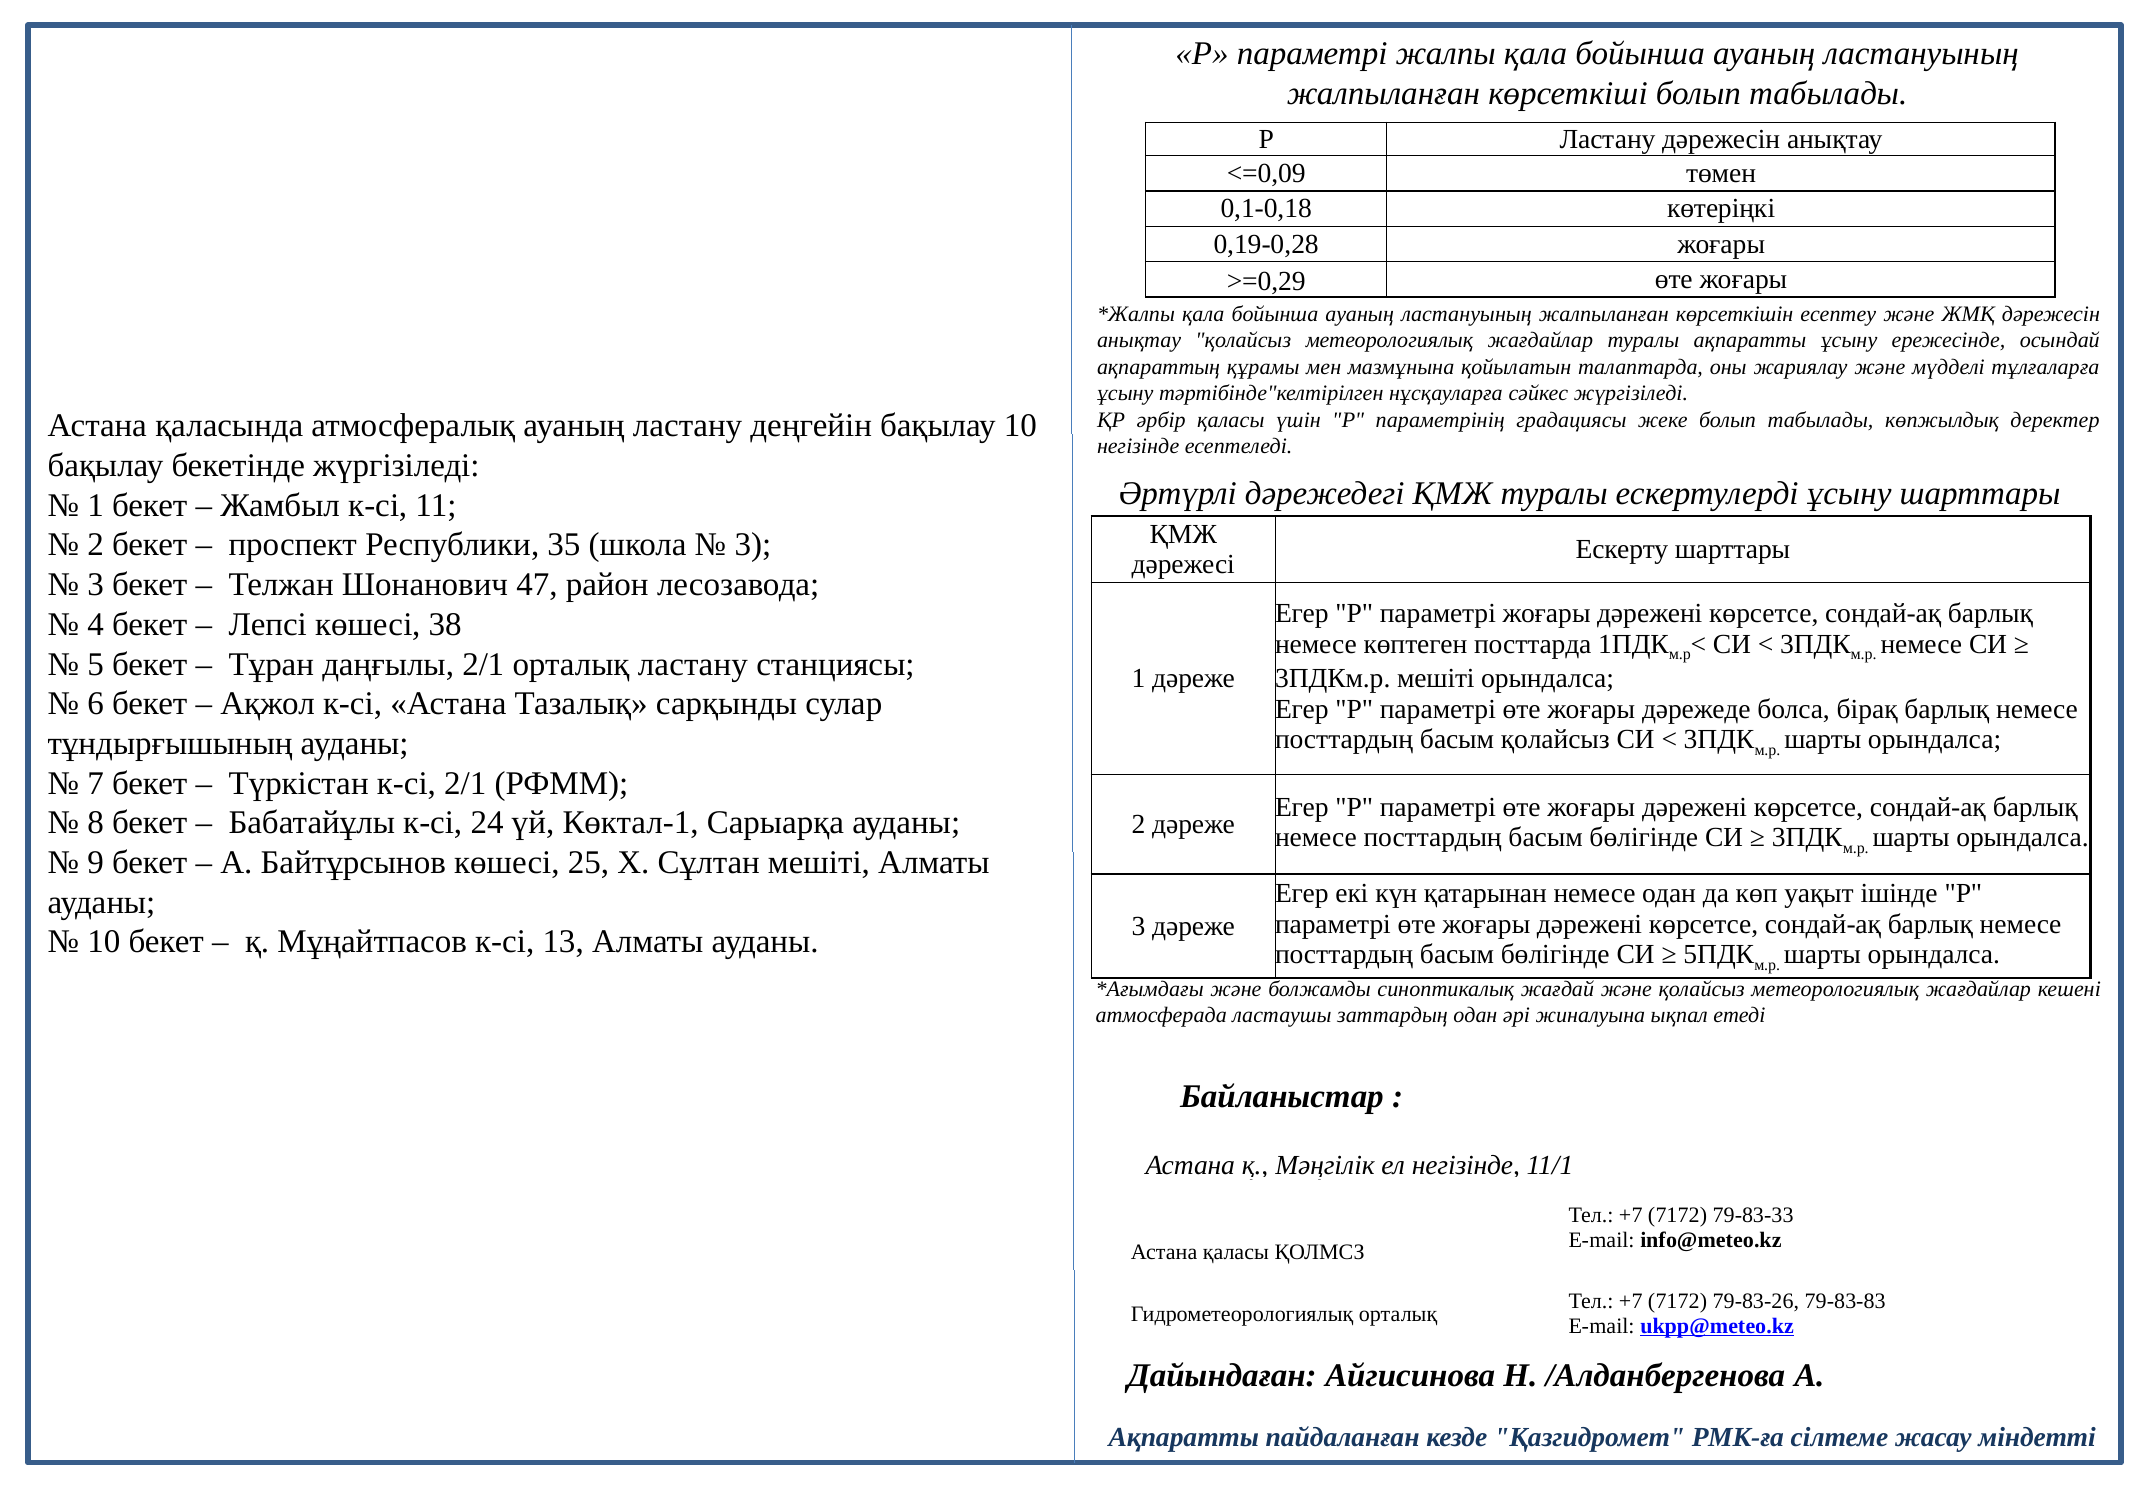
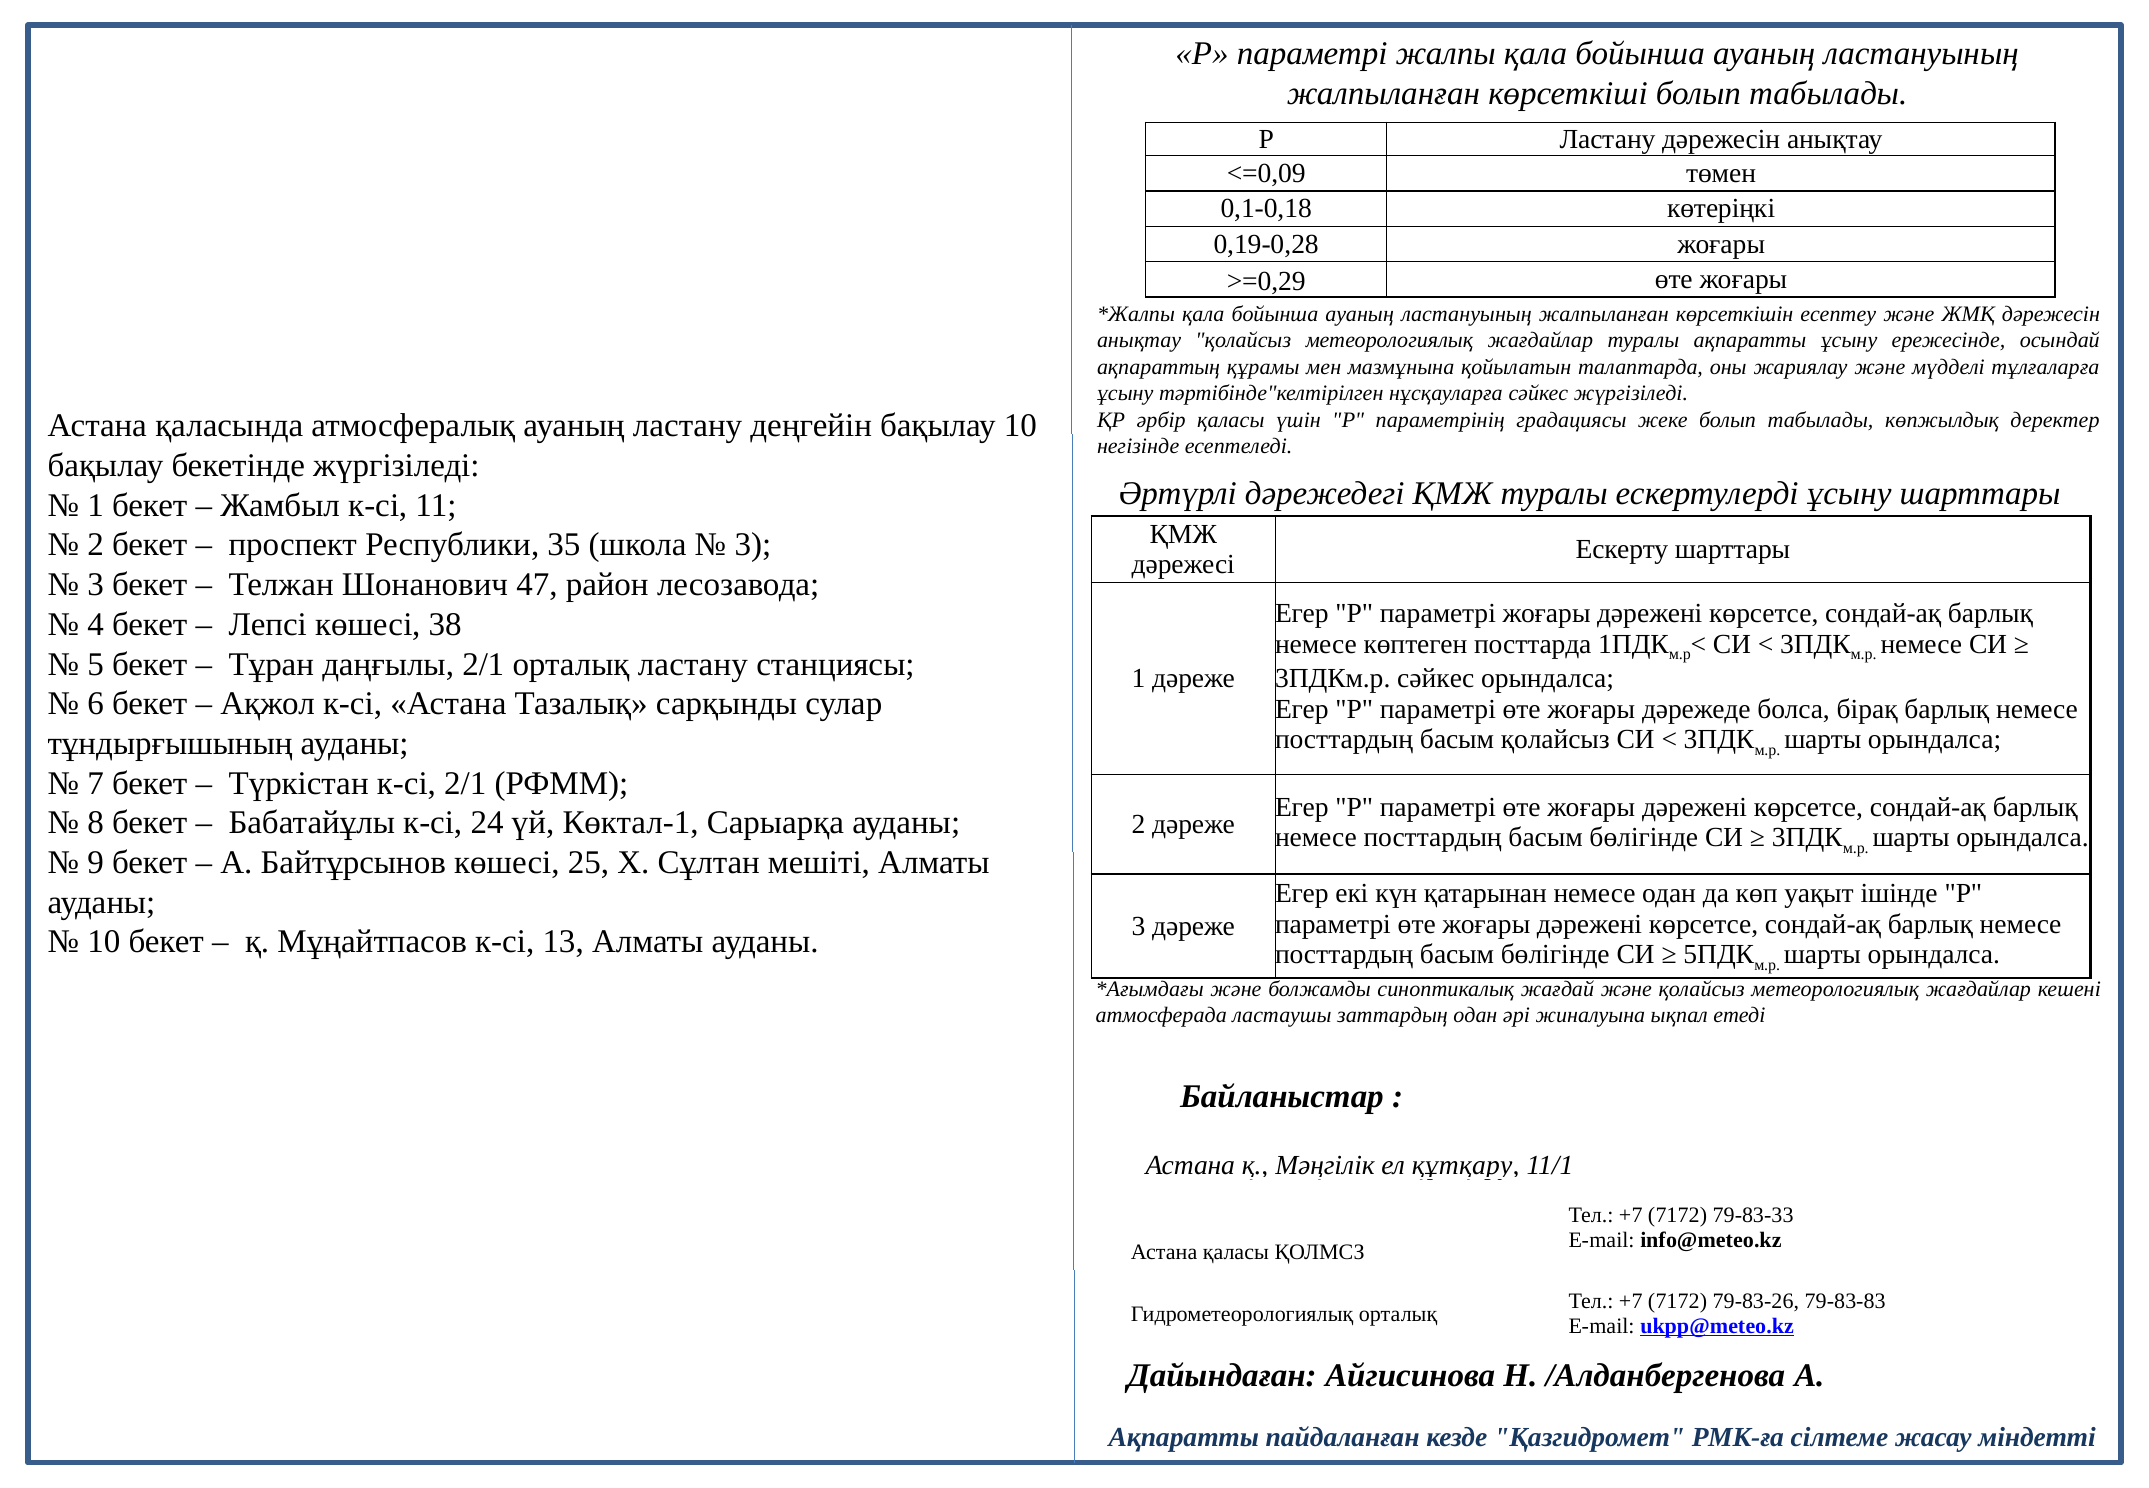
3ПДКм.р мешіті: мешіті -> сәйкес
ел негізінде: негізінде -> құтқару
